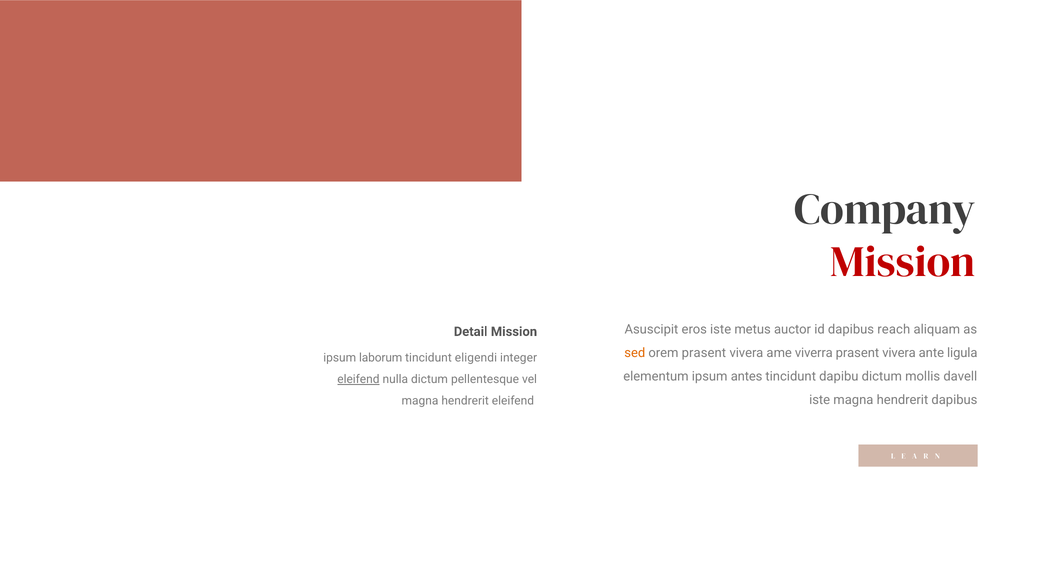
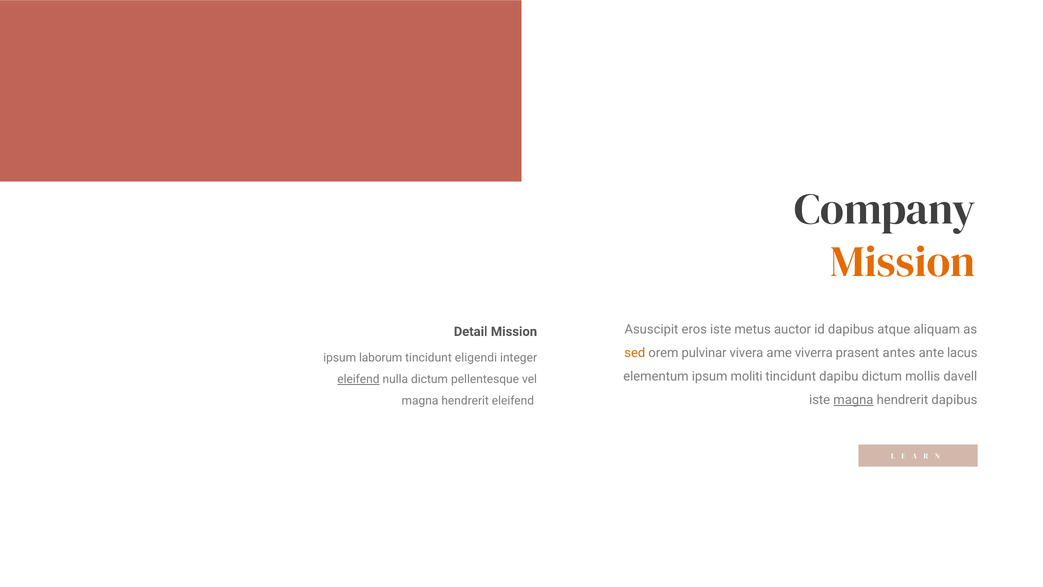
Mission at (903, 262) colour: red -> orange
reach: reach -> atque
orem prasent: prasent -> pulvinar
vivera at (899, 353): vivera -> antes
ligula: ligula -> lacus
antes: antes -> moliti
magna at (853, 400) underline: none -> present
